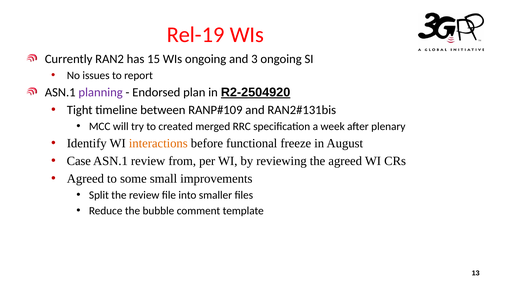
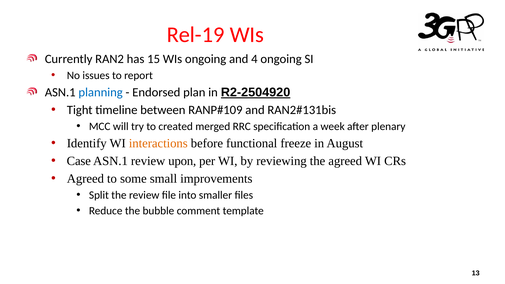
3: 3 -> 4
planning colour: purple -> blue
from: from -> upon
